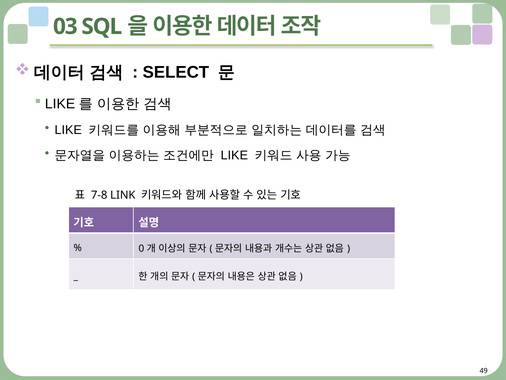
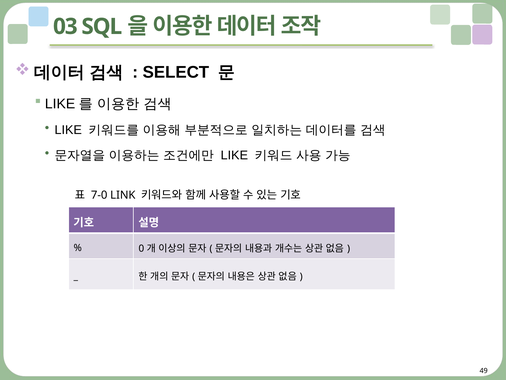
7-8: 7-8 -> 7-0
